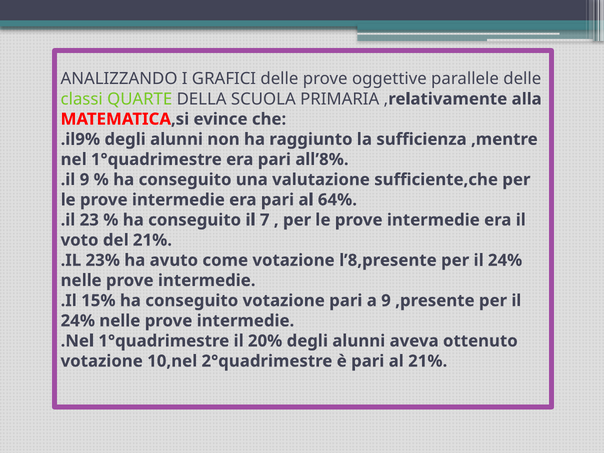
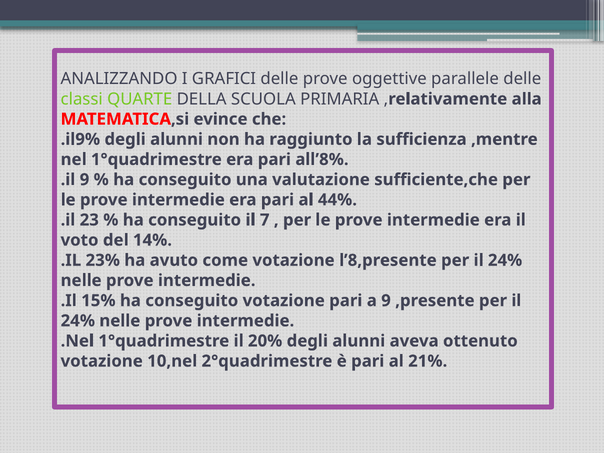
64%: 64% -> 44%
del 21%: 21% -> 14%
